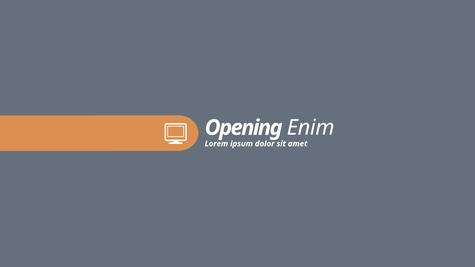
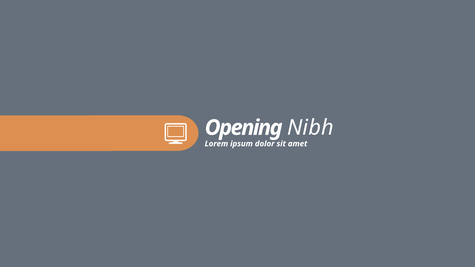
Enim: Enim -> Nibh
